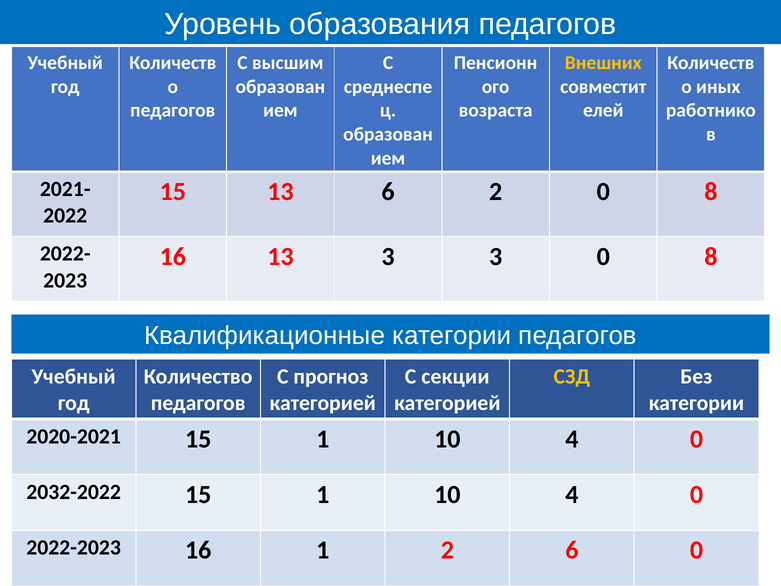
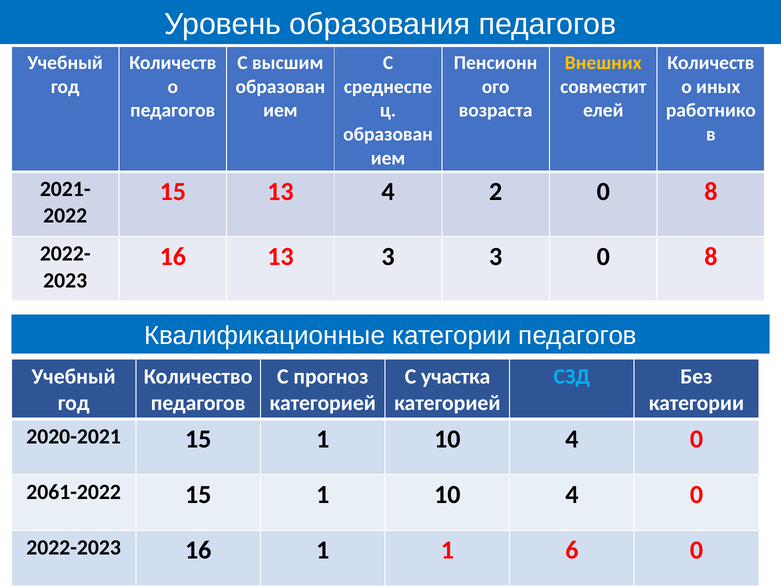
13 6: 6 -> 4
секции: секции -> участка
СЗД colour: yellow -> light blue
2032-2022: 2032-2022 -> 2061-2022
1 2: 2 -> 1
